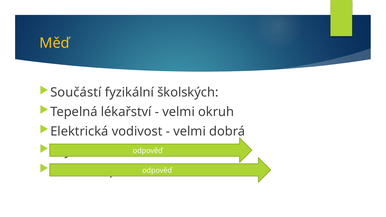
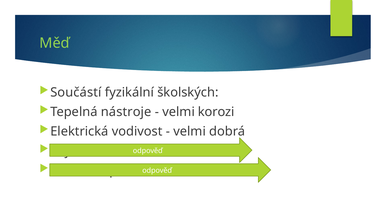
Měď colour: yellow -> light green
lékařství: lékařství -> nástroje
velmi okruh: okruh -> korozi
